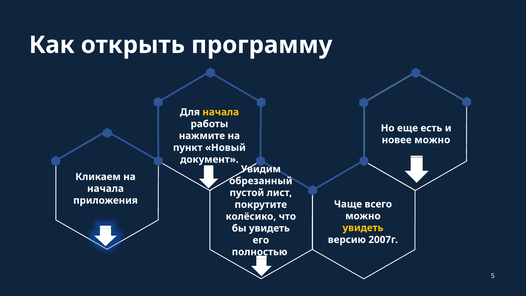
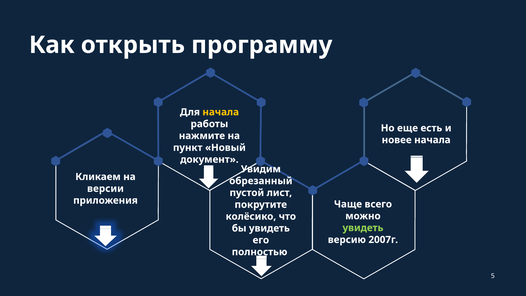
новее можно: можно -> начала
начала at (105, 189): начала -> версии
увидеть at (363, 228) colour: yellow -> light green
